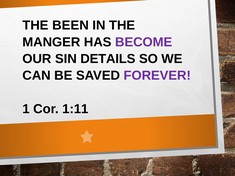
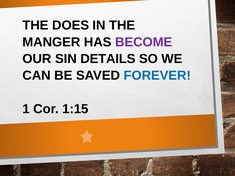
BEEN: BEEN -> DOES
FOREVER colour: purple -> blue
1:11: 1:11 -> 1:15
